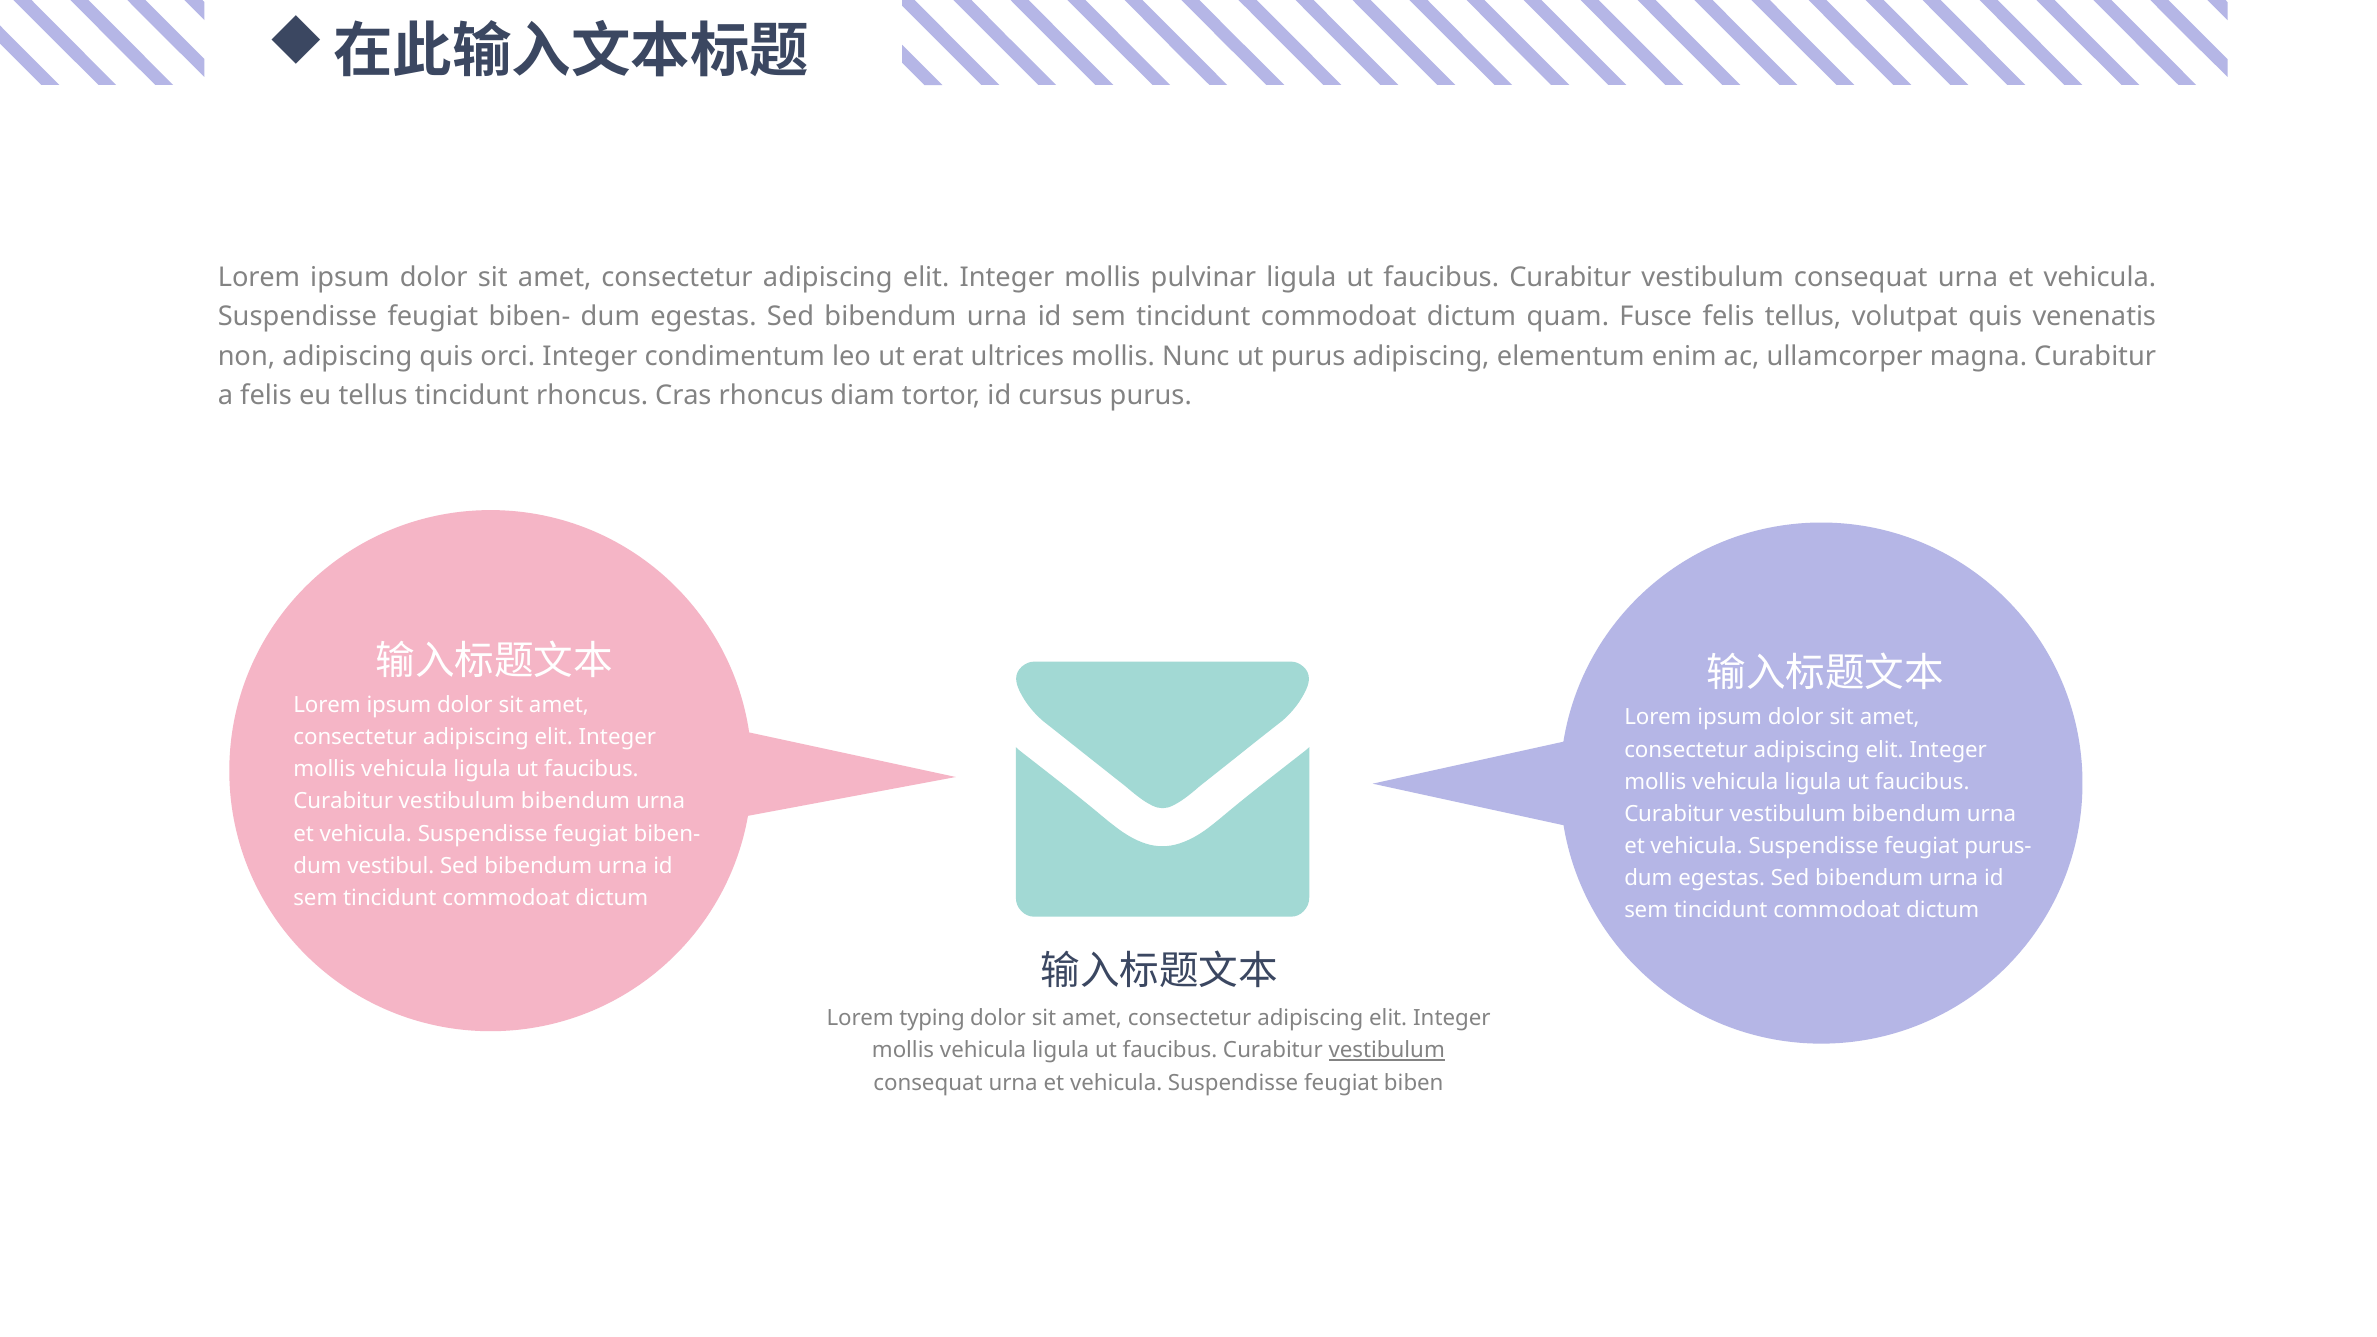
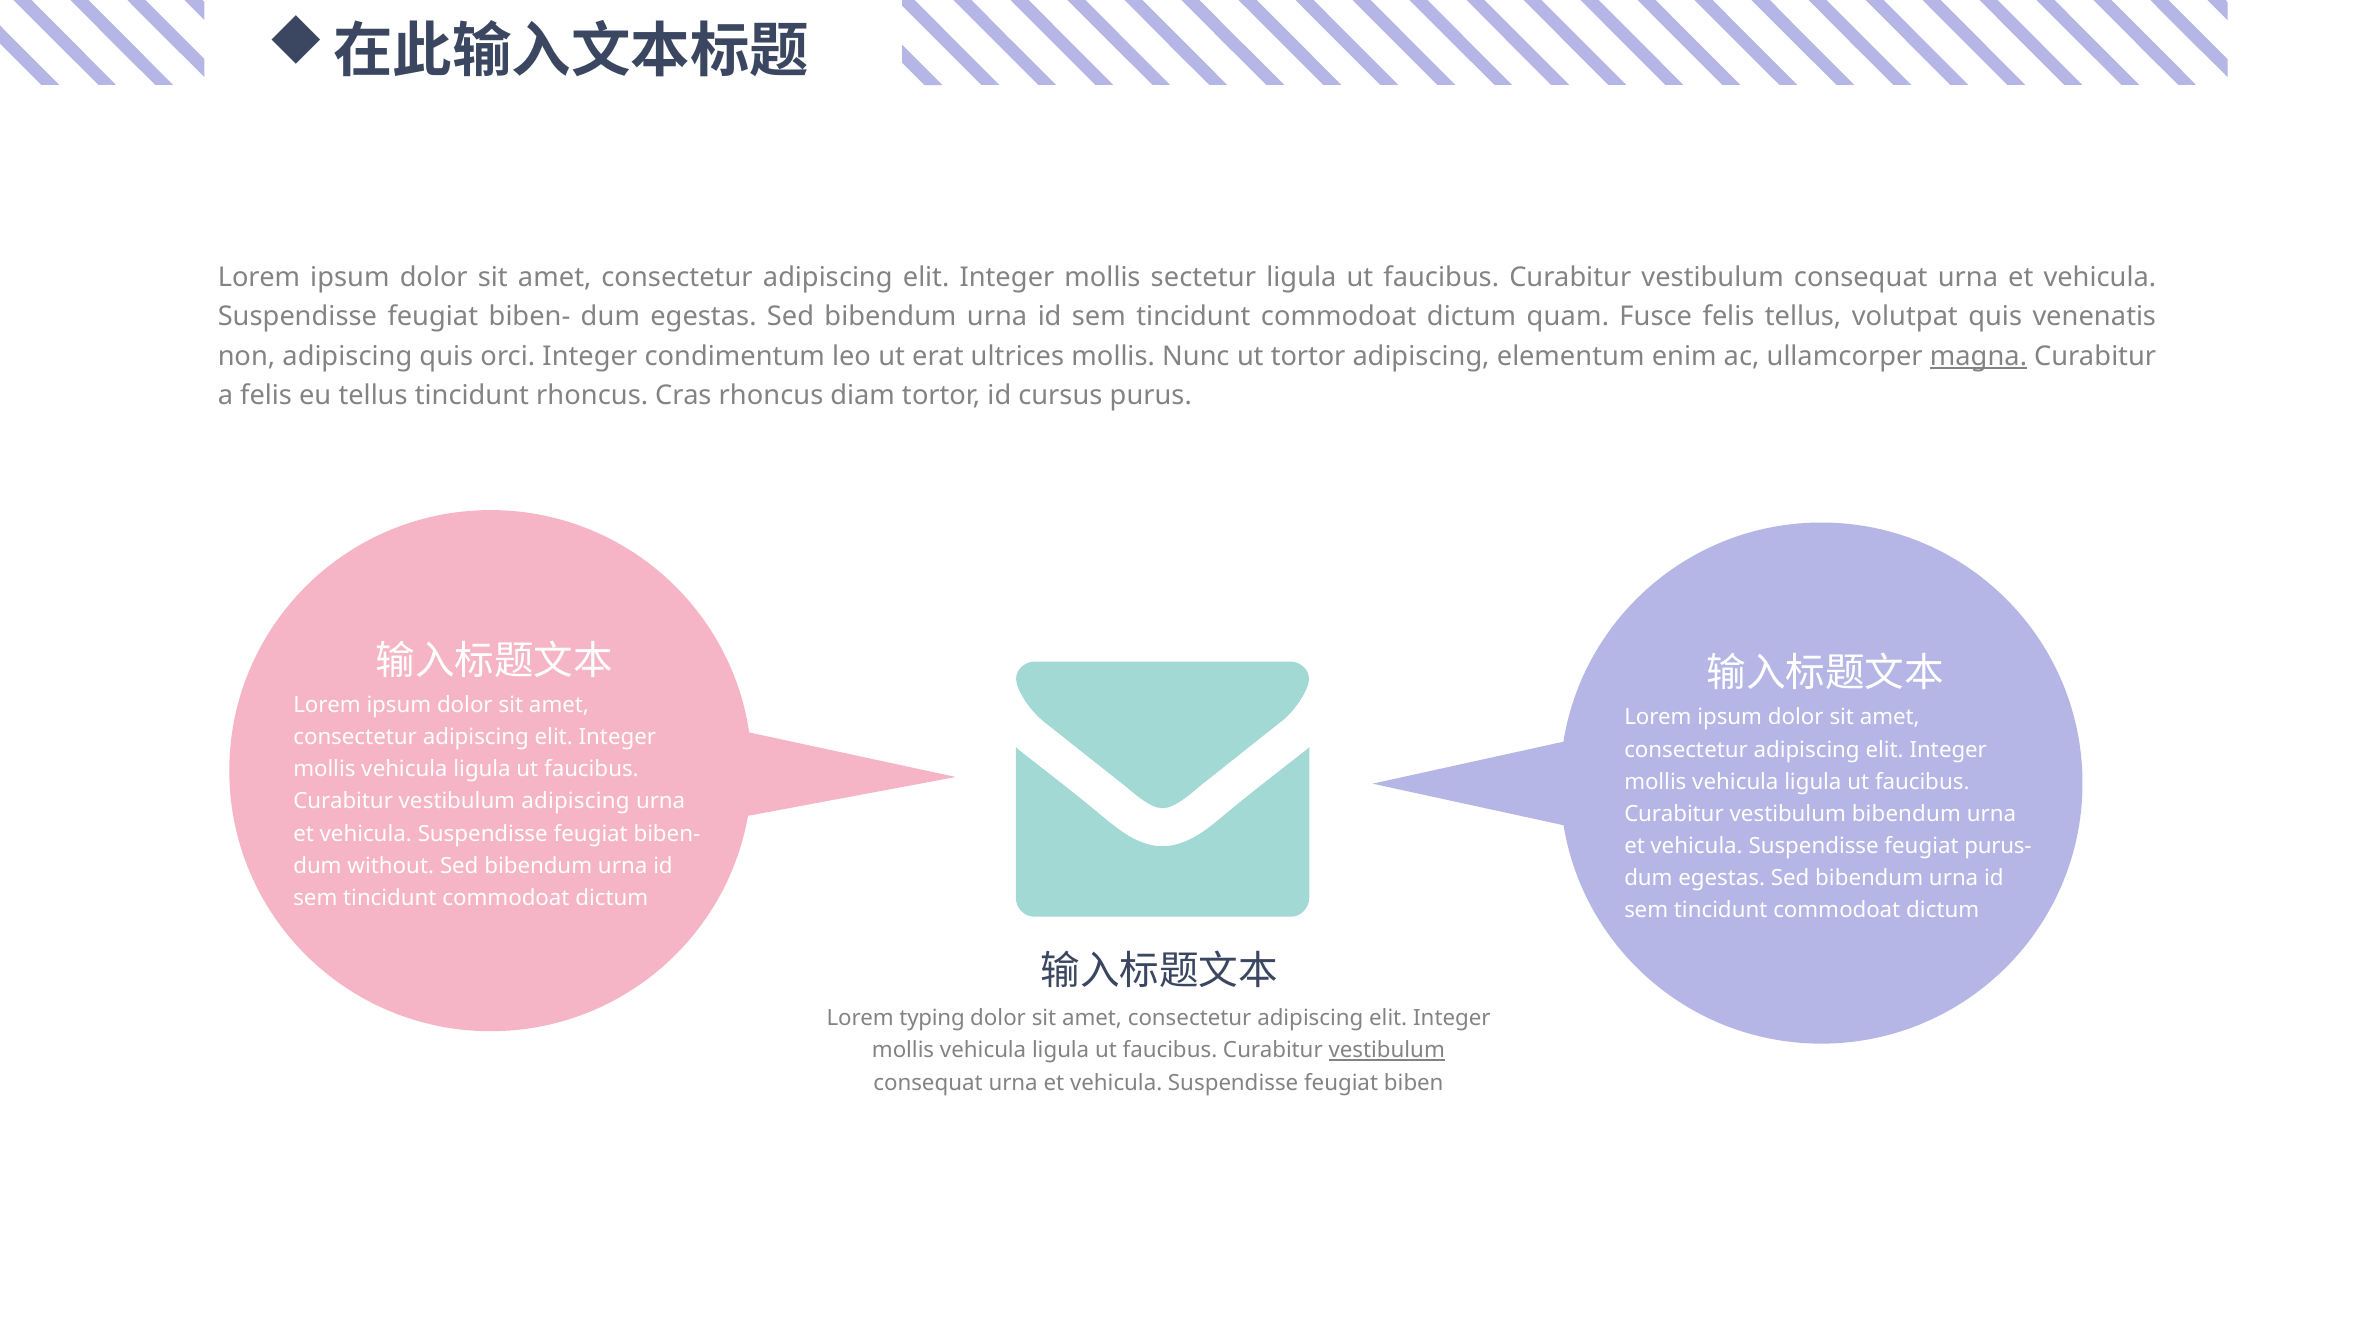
pulvinar: pulvinar -> sectetur
ut purus: purus -> tortor
magna underline: none -> present
bibendum at (575, 802): bibendum -> adipiscing
vestibul: vestibul -> without
